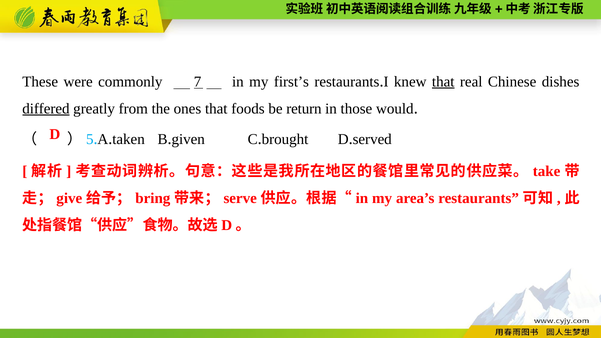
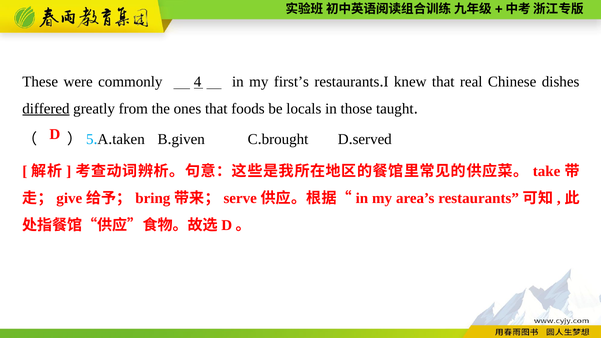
7: 7 -> 4
that at (443, 82) underline: present -> none
return: return -> locals
would: would -> taught
